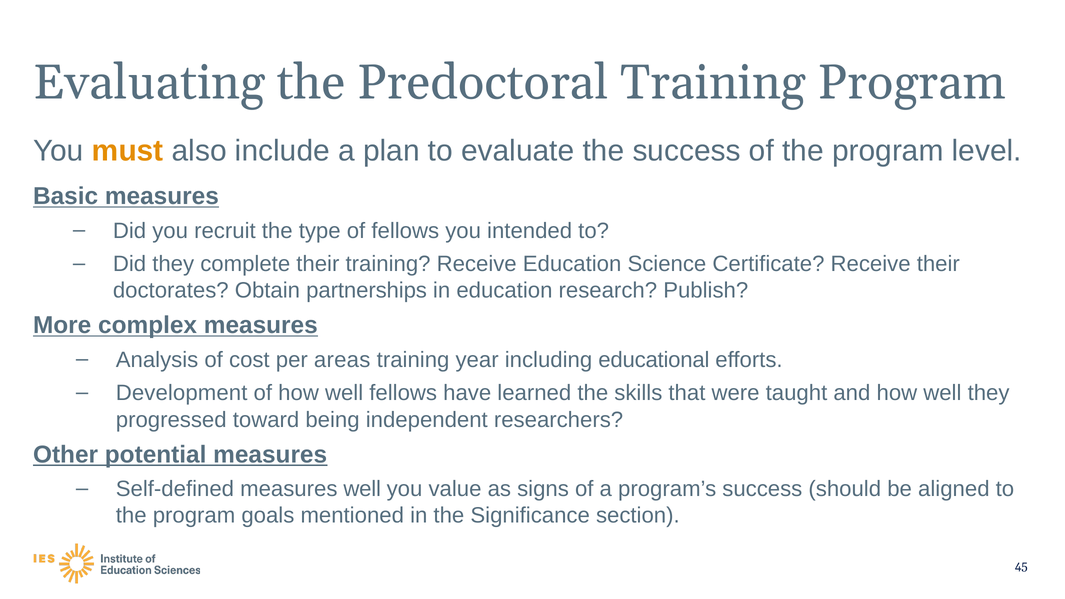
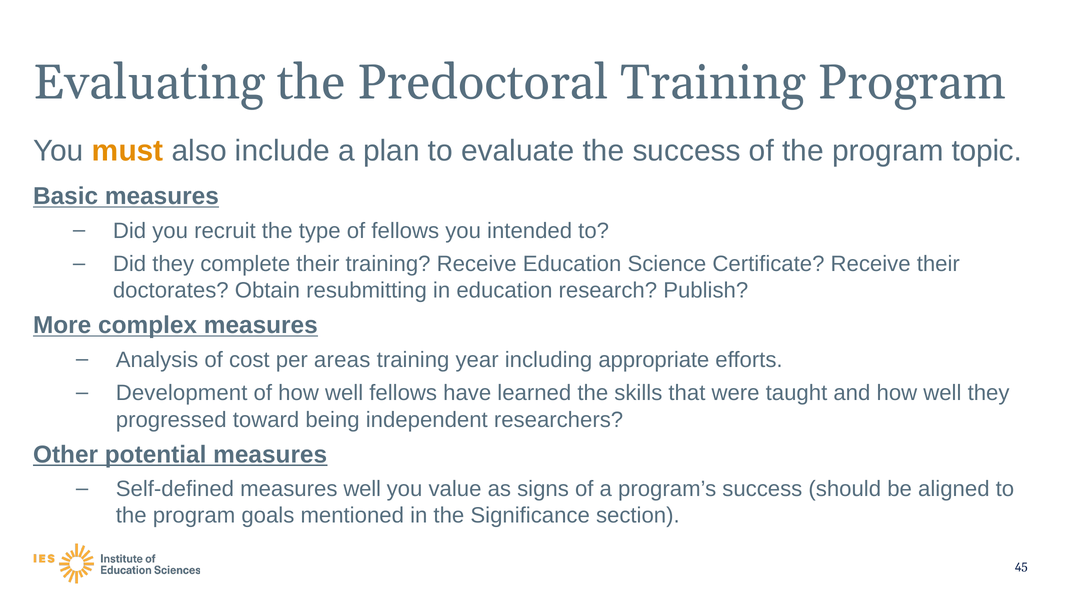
level: level -> topic
partnerships: partnerships -> resubmitting
educational: educational -> appropriate
